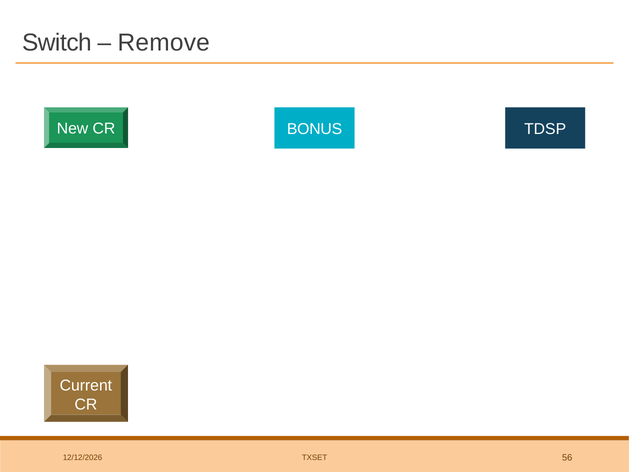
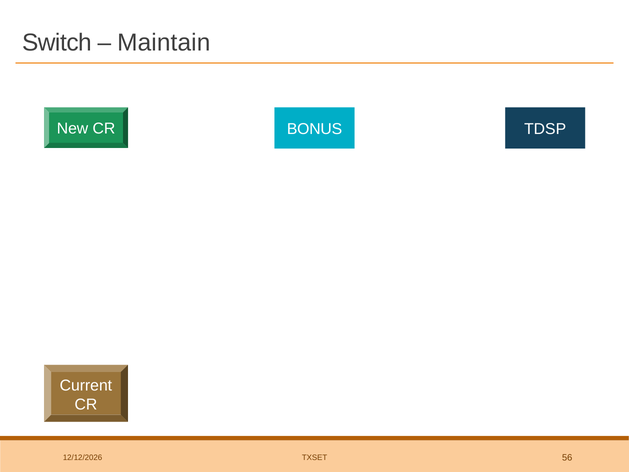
Remove: Remove -> Maintain
